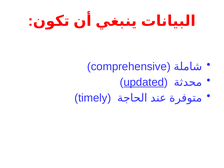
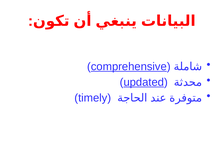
comprehensive underline: none -> present
